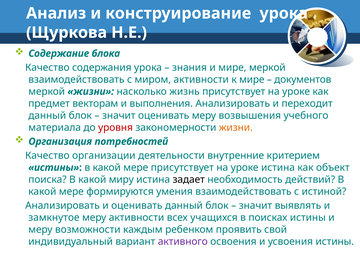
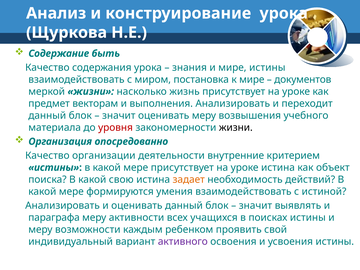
блока: блока -> быть
мире меркой: меркой -> истины
миром активности: активности -> постановка
жизни at (236, 128) colour: orange -> black
потребностей: потребностей -> опосредованно
миру: миру -> свою
задает colour: black -> orange
замкнутое: замкнутое -> параграфа
